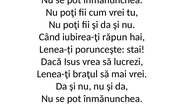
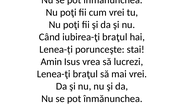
iubirea-ţi răpun: răpun -> braţul
Dacă: Dacă -> Amin
